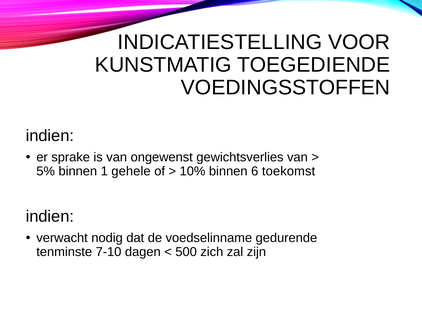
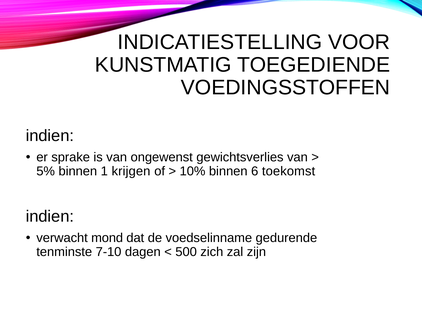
gehele: gehele -> krijgen
nodig: nodig -> mond
